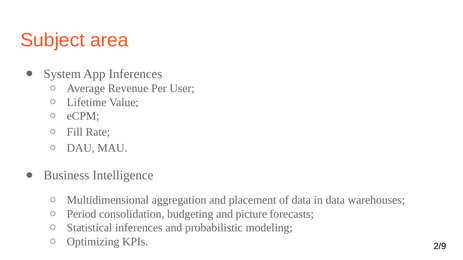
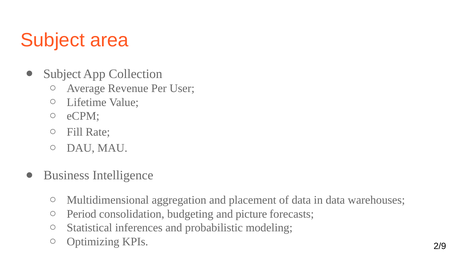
System at (62, 74): System -> Subject
App Inferences: Inferences -> Collection
